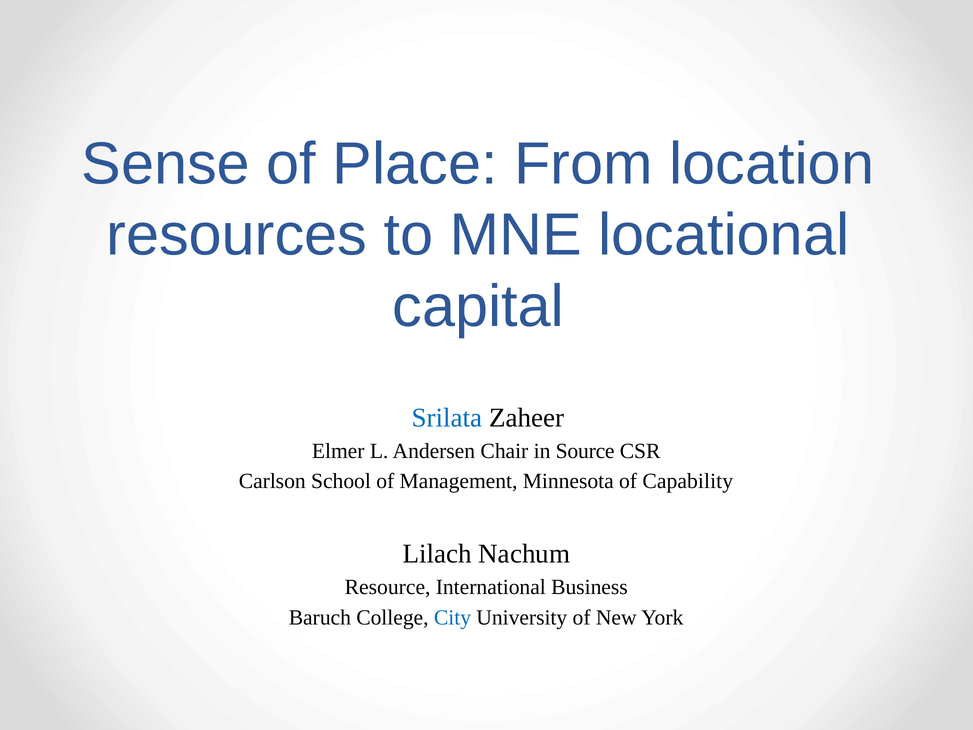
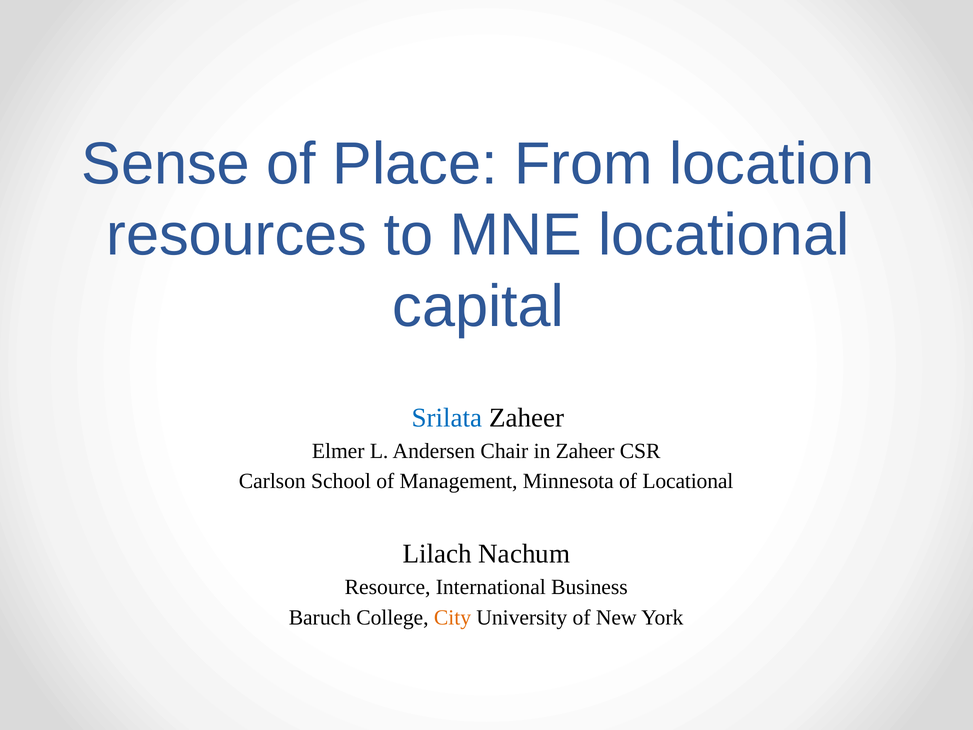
in Source: Source -> Zaheer
of Capability: Capability -> Locational
City colour: blue -> orange
